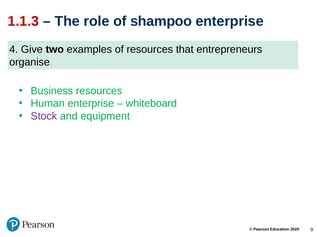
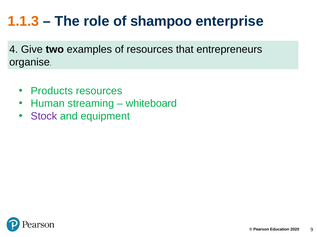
1.1.3 colour: red -> orange
Business: Business -> Products
Human enterprise: enterprise -> streaming
